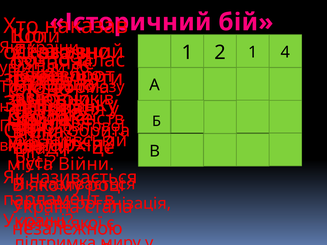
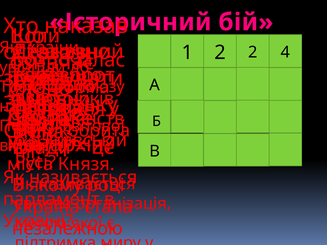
2 1: 1 -> 2
Війни at (86, 164): Війни -> Князя
